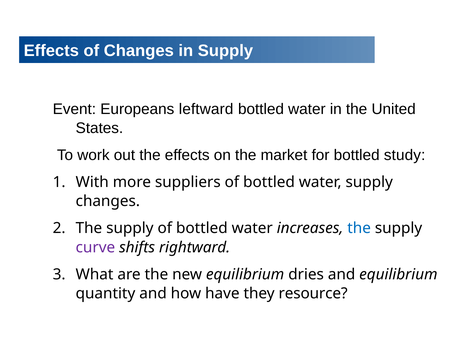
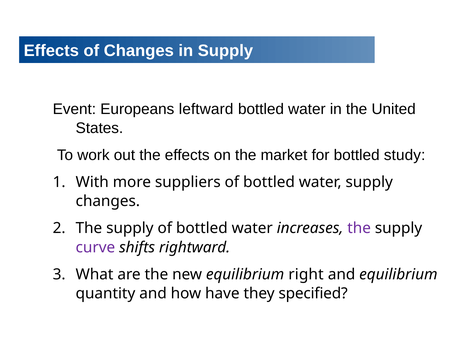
the at (359, 228) colour: blue -> purple
dries: dries -> right
resource: resource -> specified
